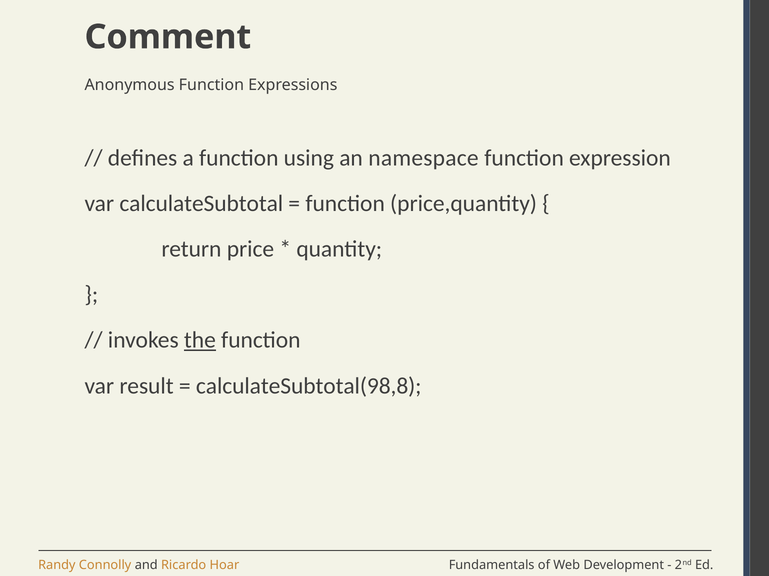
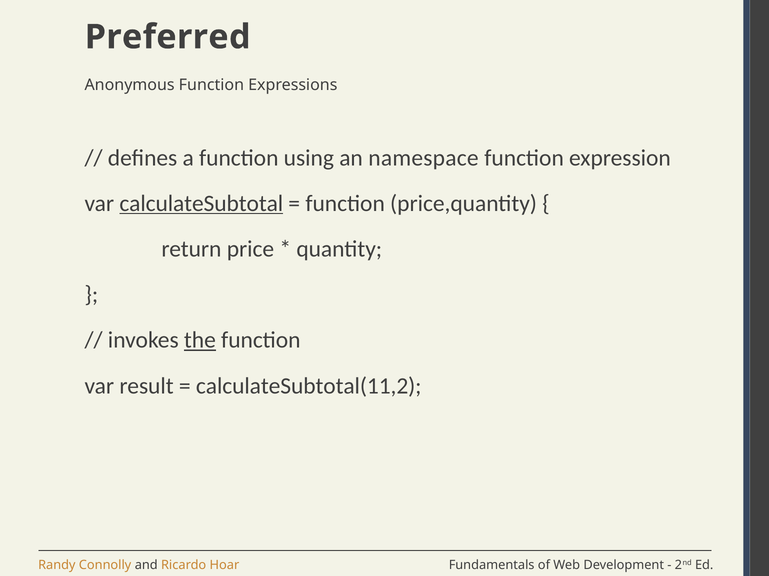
Comment: Comment -> Preferred
calculateSubtotal underline: none -> present
calculateSubtotal(98,8: calculateSubtotal(98,8 -> calculateSubtotal(11,2
